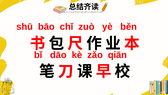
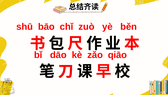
qiān: qiān -> qiāo
